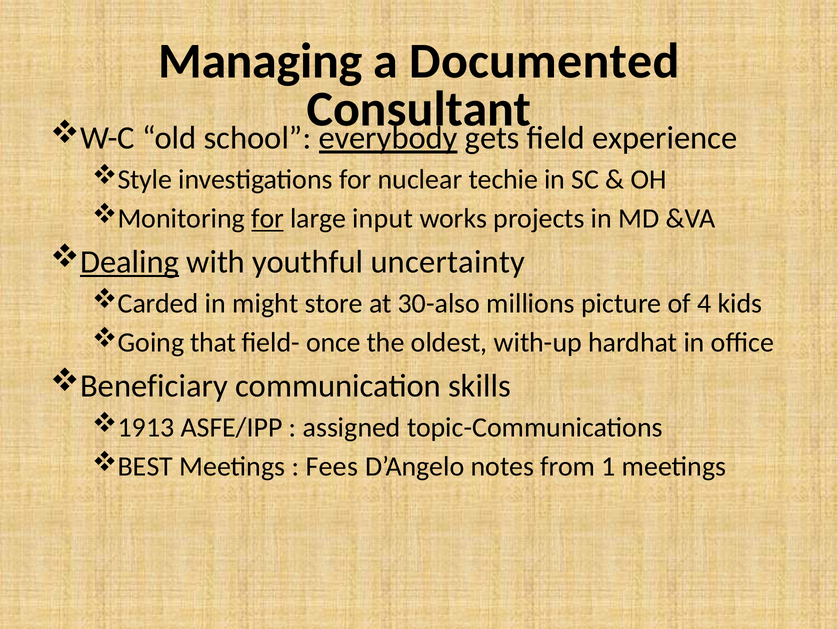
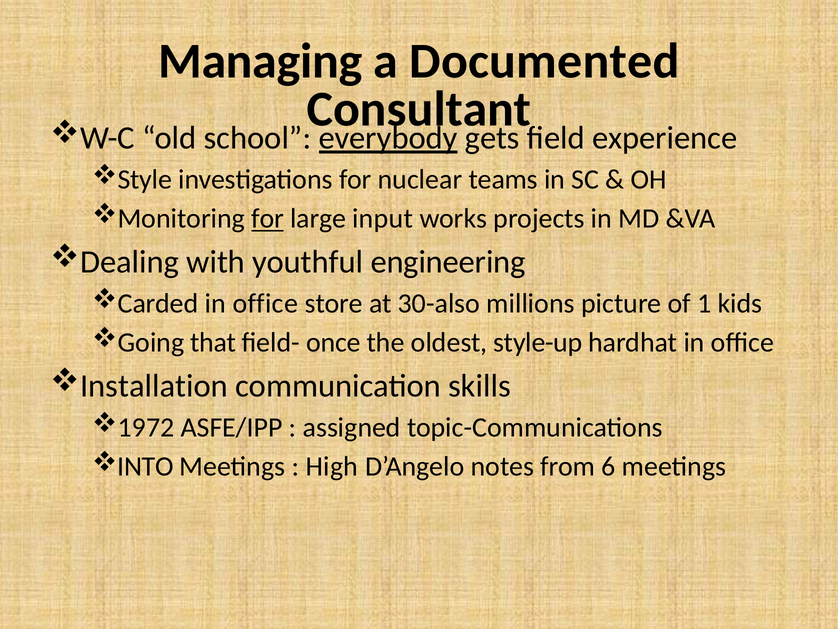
techie: techie -> teams
Dealing underline: present -> none
uncertainty: uncertainty -> engineering
Carded in might: might -> office
4: 4 -> 1
with-up: with-up -> style-up
Beneficiary: Beneficiary -> Installation
1913: 1913 -> 1972
BEST: BEST -> INTO
Fees: Fees -> High
1: 1 -> 6
